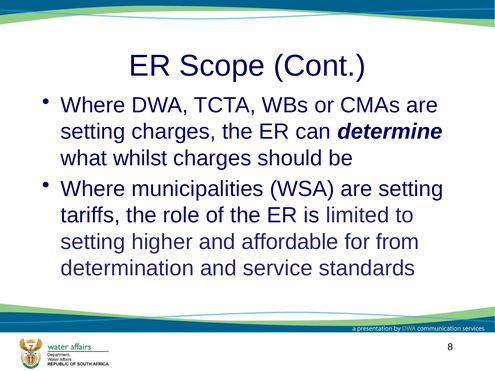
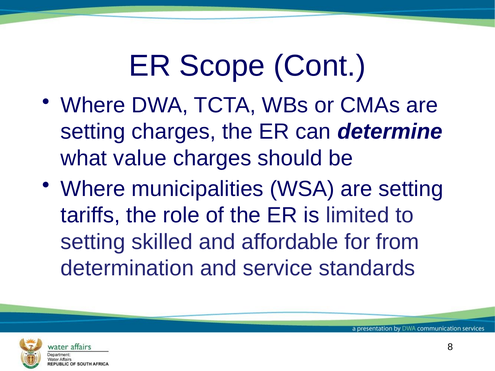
whilst: whilst -> value
higher: higher -> skilled
